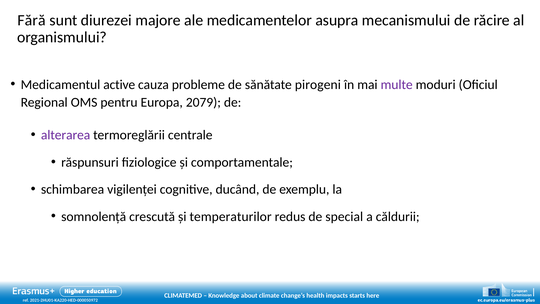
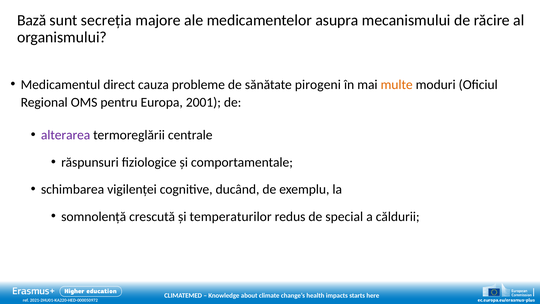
Fără: Fără -> Bază
diurezei: diurezei -> secreția
active: active -> direct
multe colour: purple -> orange
2079: 2079 -> 2001
